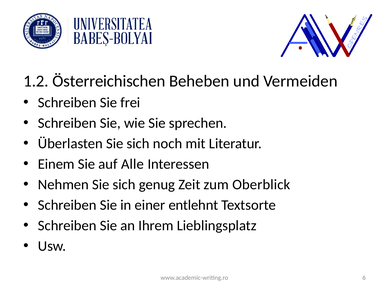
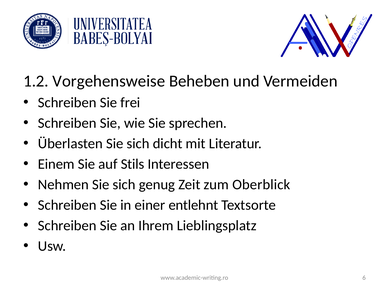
Österreichischen: Österreichischen -> Vorgehensweise
noch: noch -> dicht
Alle: Alle -> Stils
